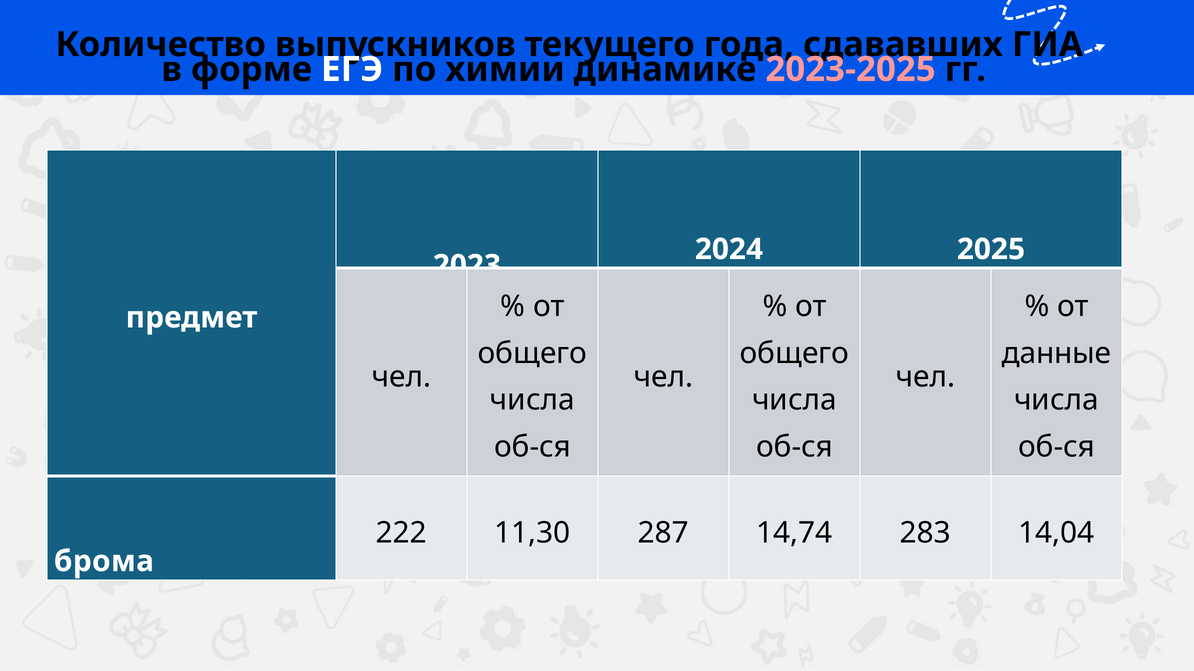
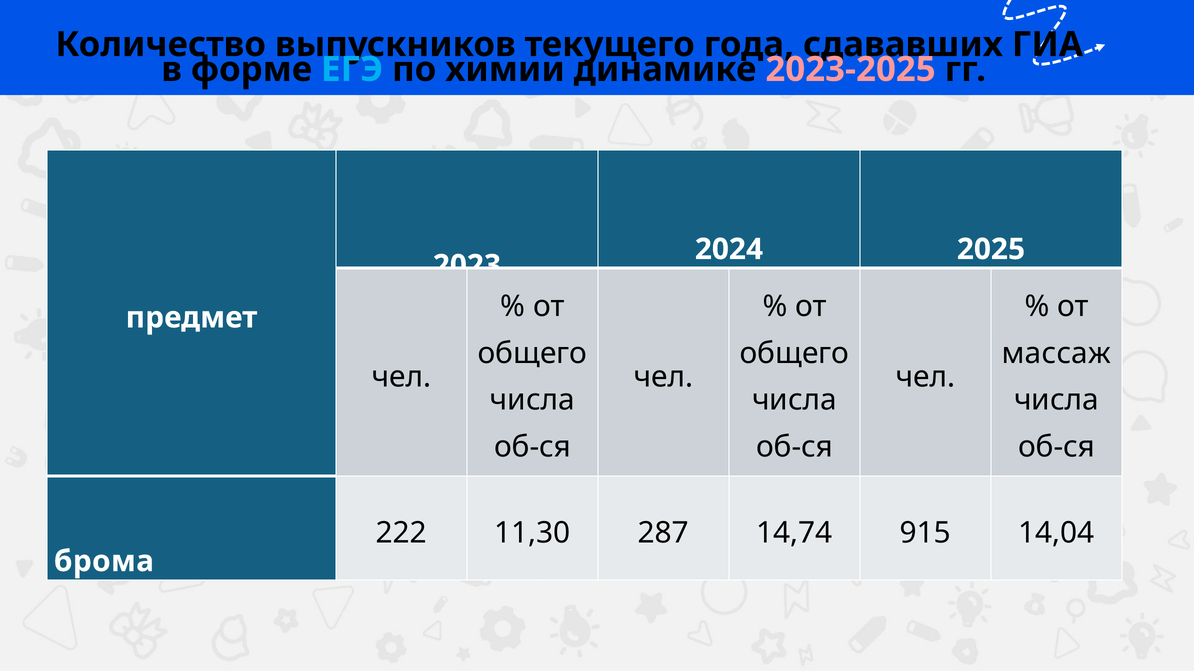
ЕГЭ colour: white -> light blue
данные: данные -> массаж
283: 283 -> 915
